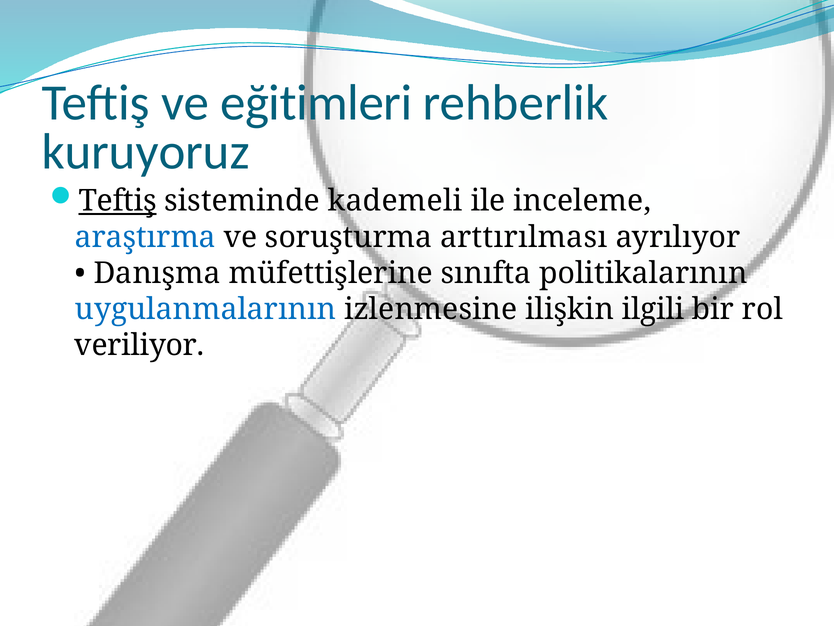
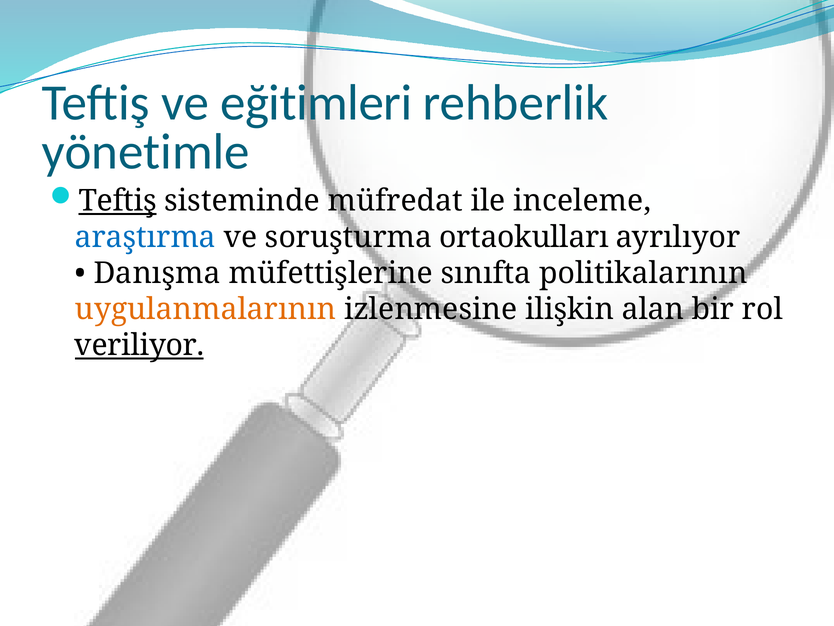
kuruyoruz: kuruyoruz -> yönetimle
kademeli: kademeli -> müfredat
arttırılması: arttırılması -> ortaokulları
uygulanmalarının colour: blue -> orange
ilgili: ilgili -> alan
veriliyor underline: none -> present
